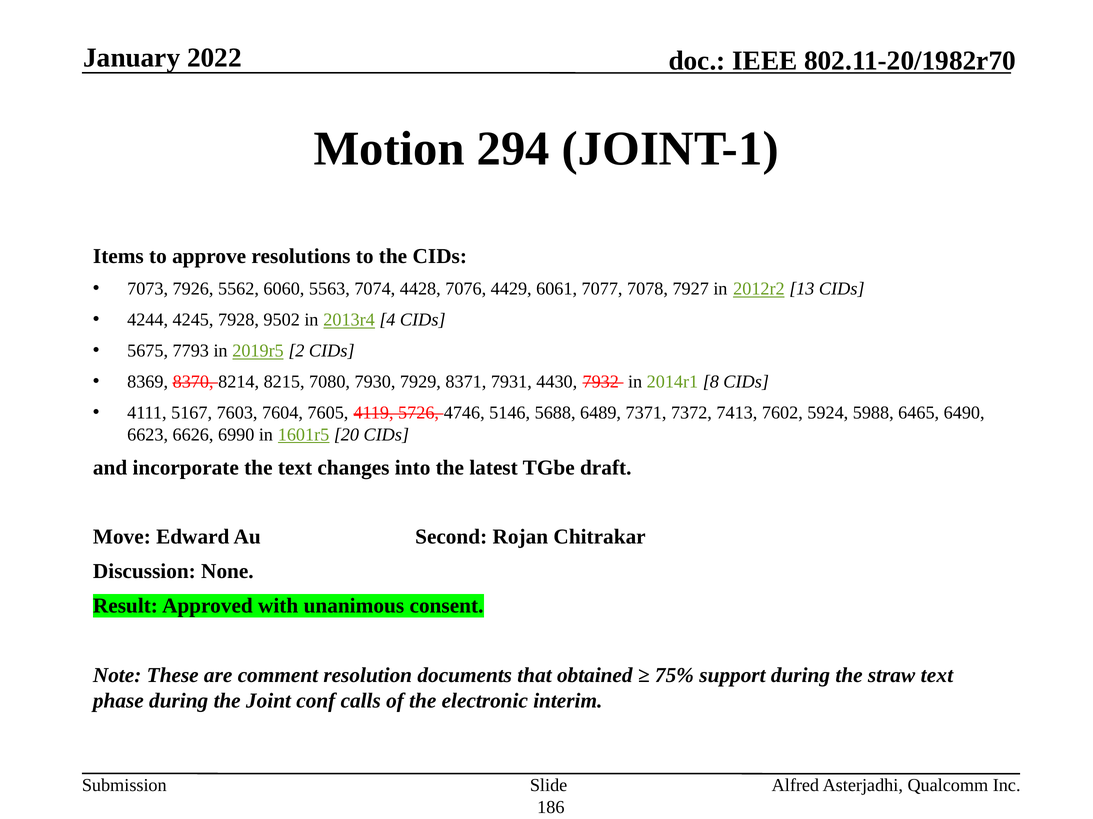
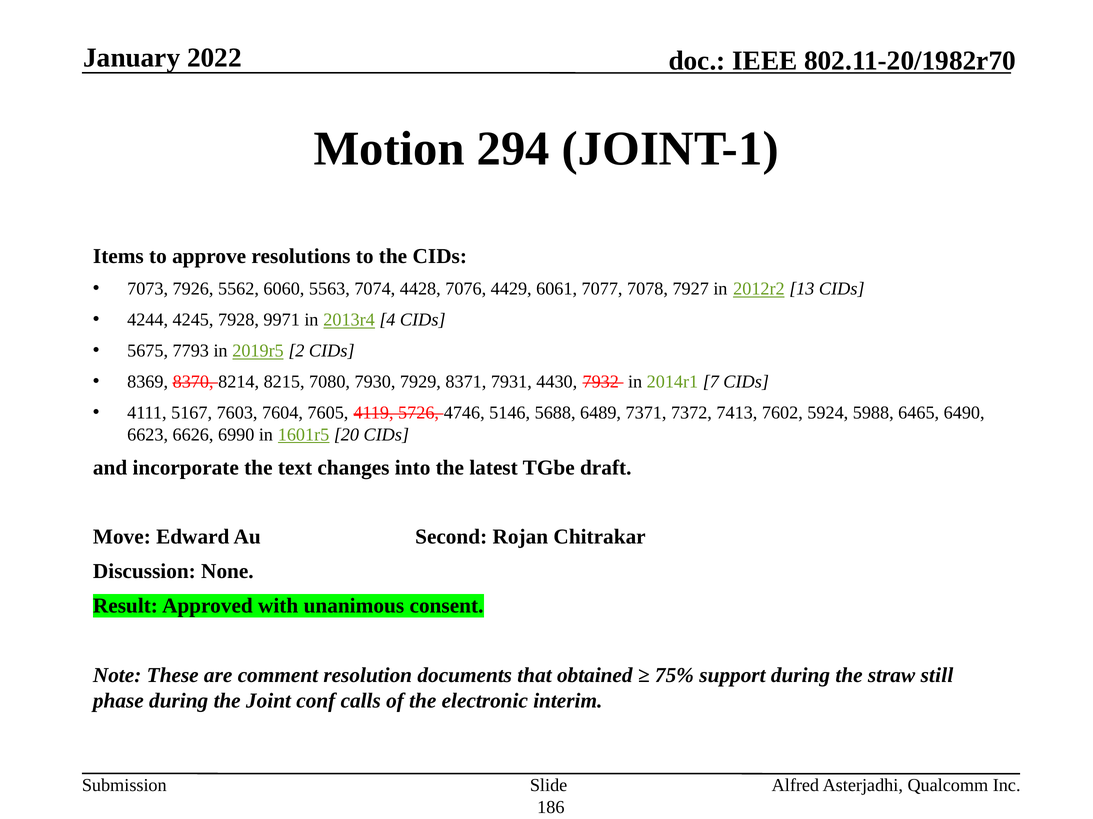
9502: 9502 -> 9971
8: 8 -> 7
straw text: text -> still
